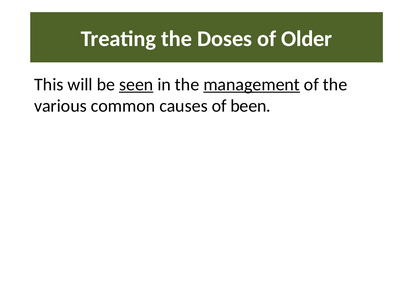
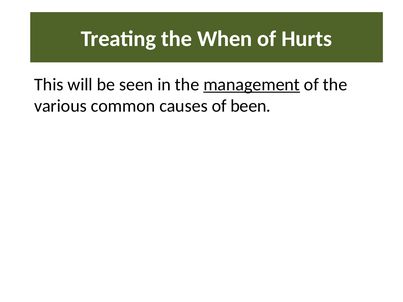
Doses: Doses -> When
Older: Older -> Hurts
seen underline: present -> none
